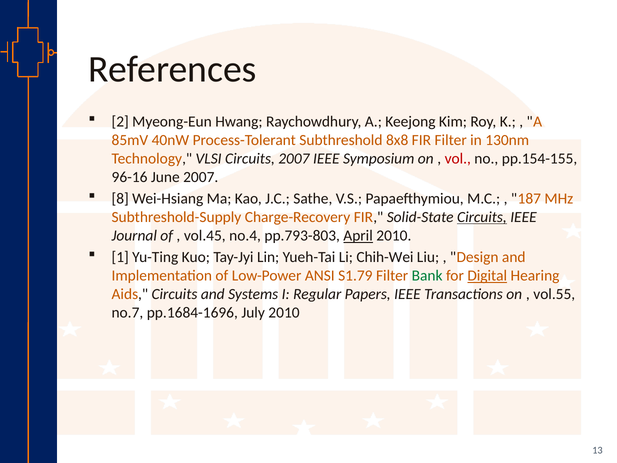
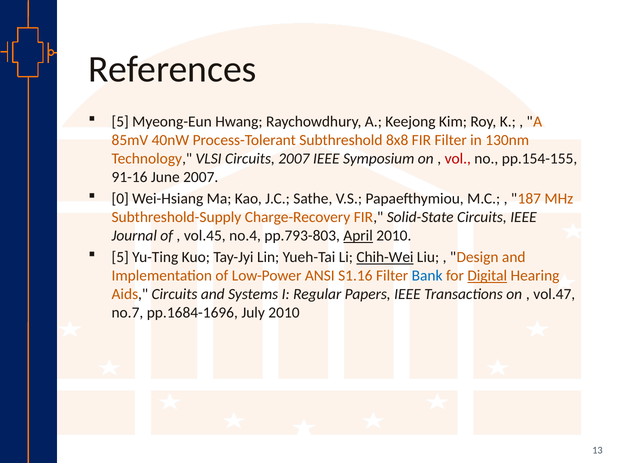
2 at (120, 121): 2 -> 5
96-16: 96-16 -> 91-16
8: 8 -> 0
Circuits at (482, 217) underline: present -> none
1 at (120, 257): 1 -> 5
Chih-Wei underline: none -> present
S1.79: S1.79 -> S1.16
Bank colour: green -> blue
vol.55: vol.55 -> vol.47
